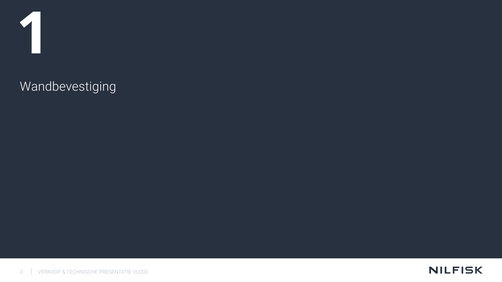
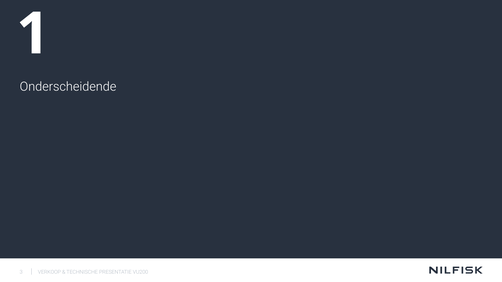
Wandbevestiging: Wandbevestiging -> Onderscheidende
